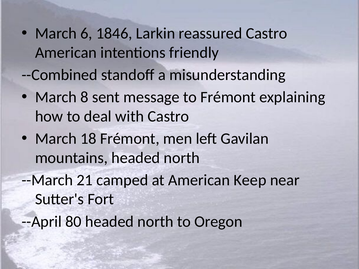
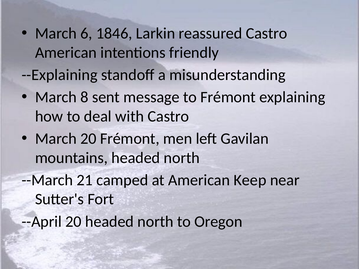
--Combined: --Combined -> --Explaining
March 18: 18 -> 20
--April 80: 80 -> 20
